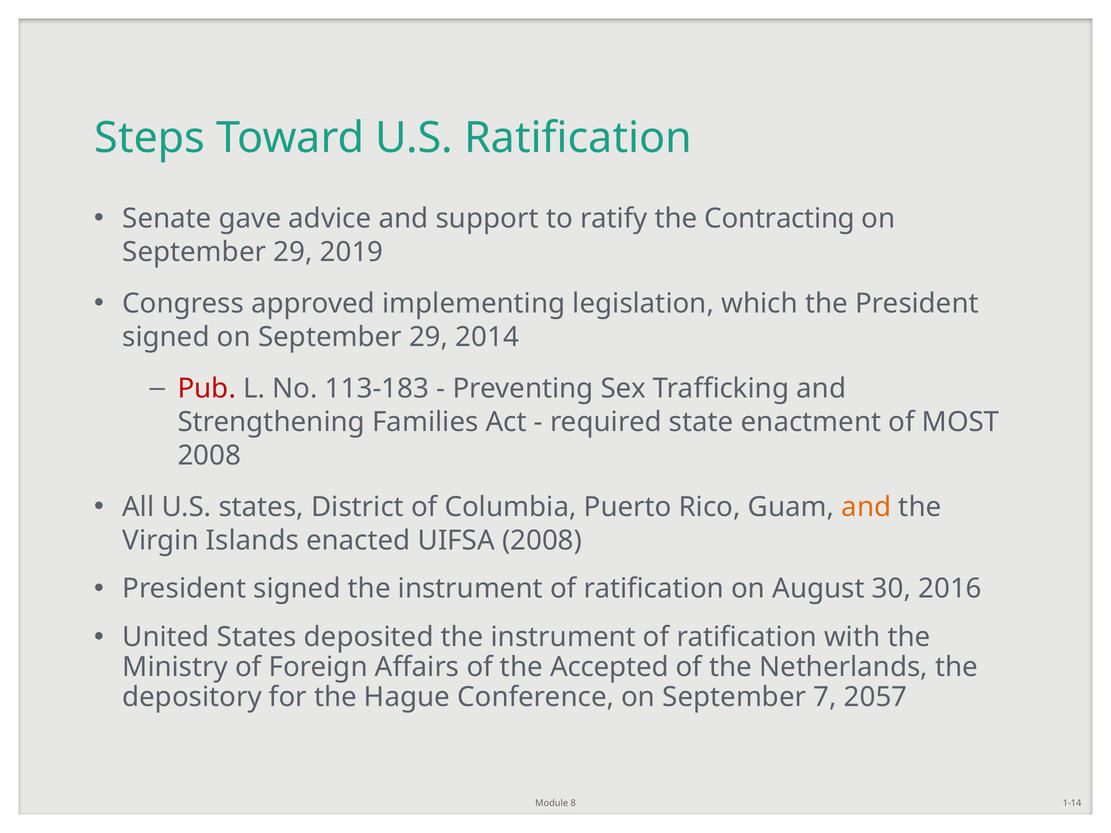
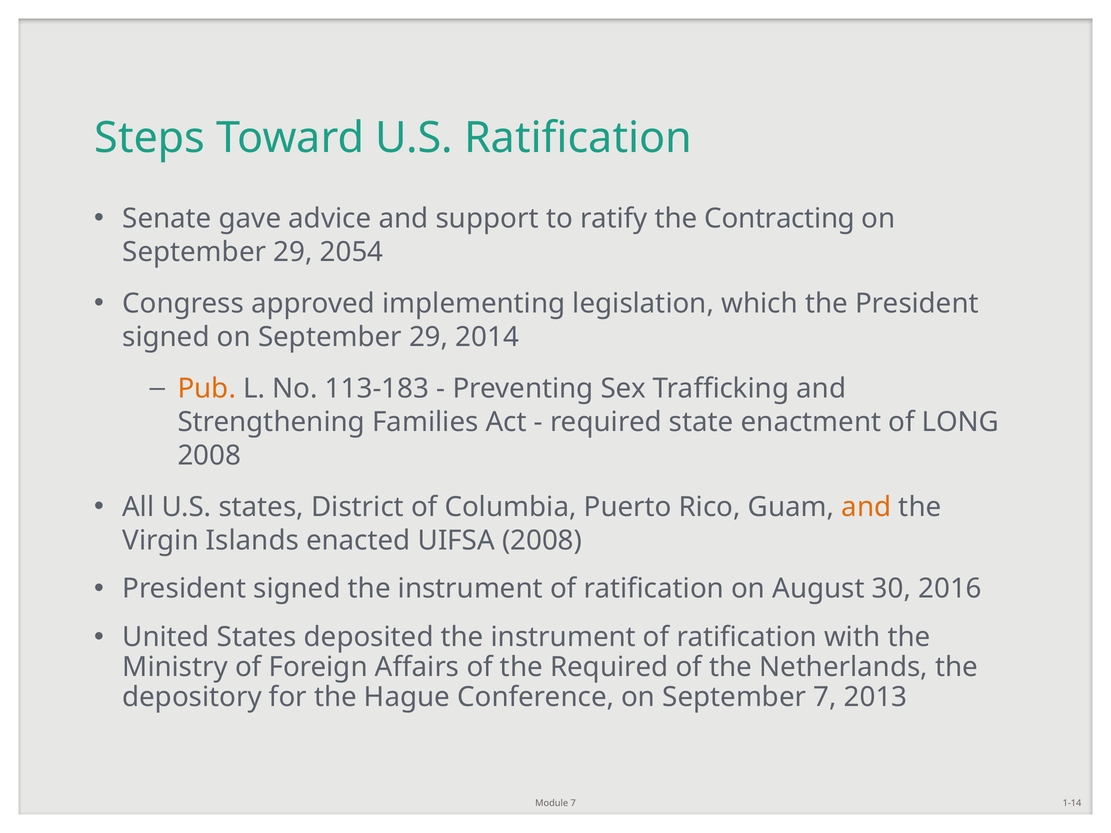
2019: 2019 -> 2054
Pub colour: red -> orange
MOST: MOST -> LONG
the Accepted: Accepted -> Required
2057: 2057 -> 2013
Module 8: 8 -> 7
